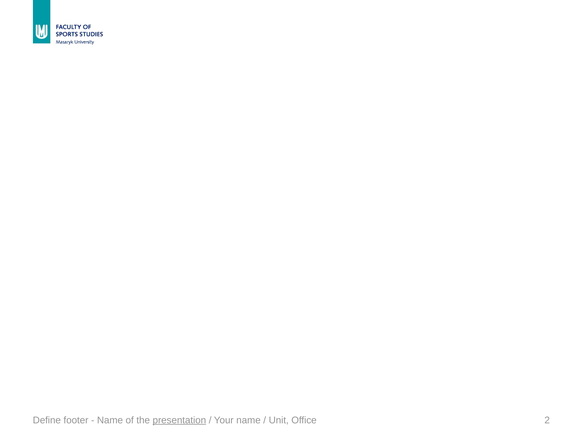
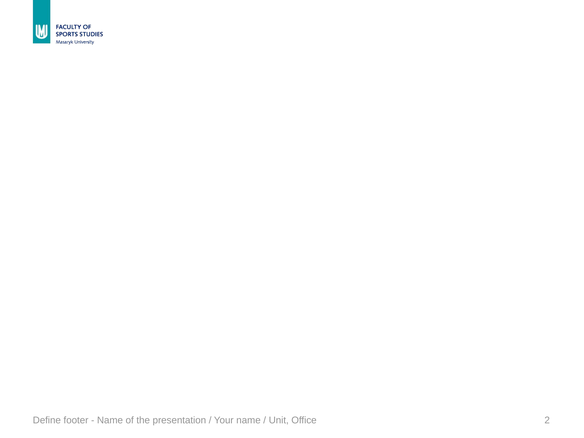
presentation underline: present -> none
